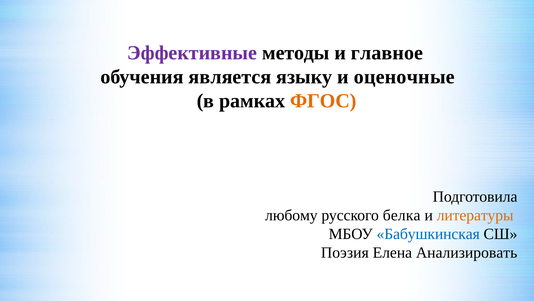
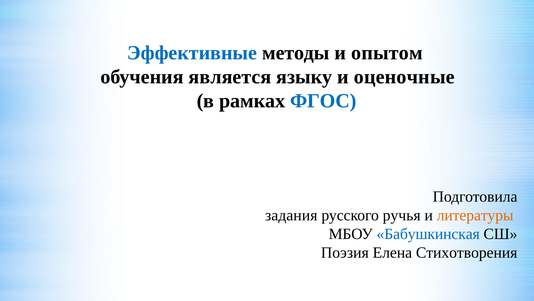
Эффективные colour: purple -> blue
главное: главное -> опытом
ФГОС colour: orange -> blue
любому: любому -> задания
белка: белка -> ручья
Анализировать: Анализировать -> Стихотворения
